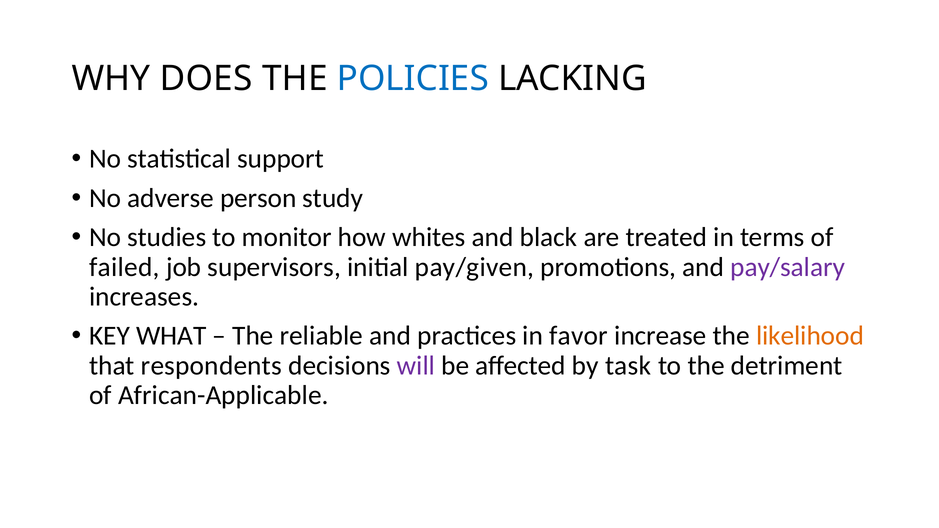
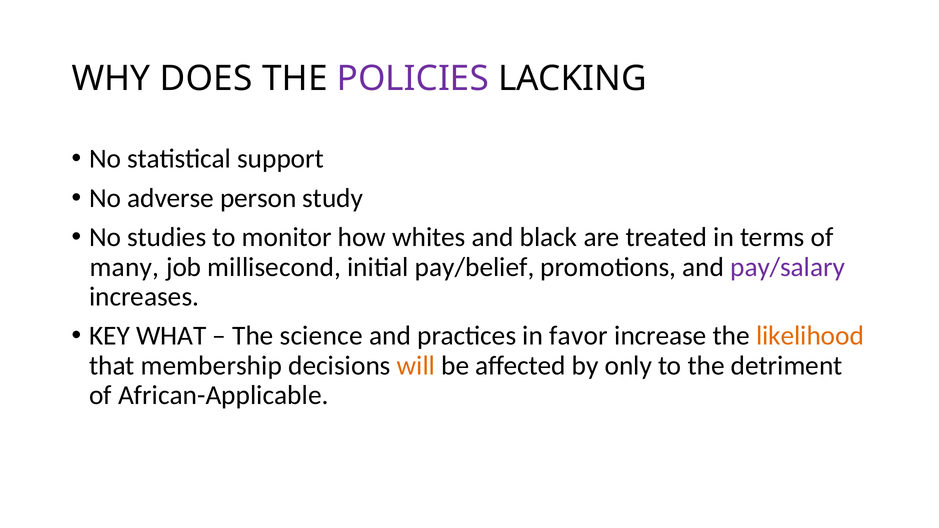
POLICIES colour: blue -> purple
failed: failed -> many
supervisors: supervisors -> millisecond
pay/given: pay/given -> pay/belief
reliable: reliable -> science
respondents: respondents -> membership
will colour: purple -> orange
task: task -> only
